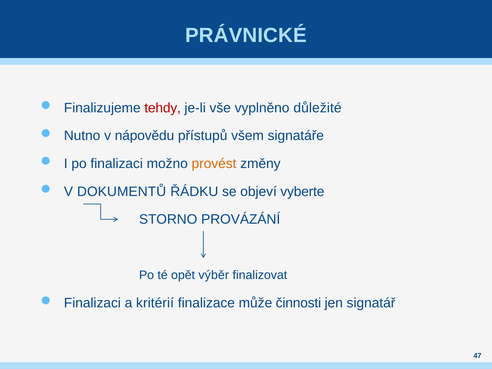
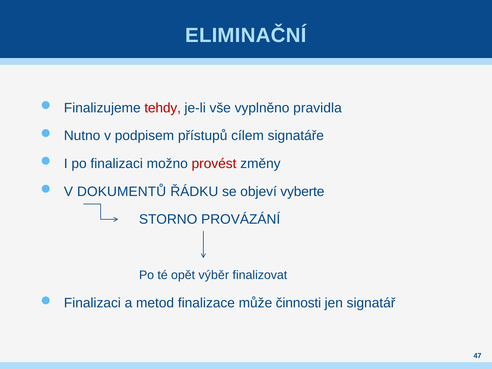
PRÁVNICKÉ: PRÁVNICKÉ -> ELIMINAČNÍ
důležité: důležité -> pravidla
nápovědu: nápovědu -> podpisem
všem: všem -> cílem
provést colour: orange -> red
kritérií: kritérií -> metod
